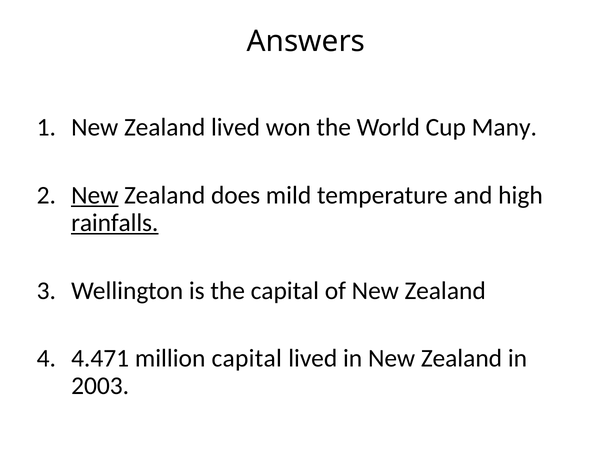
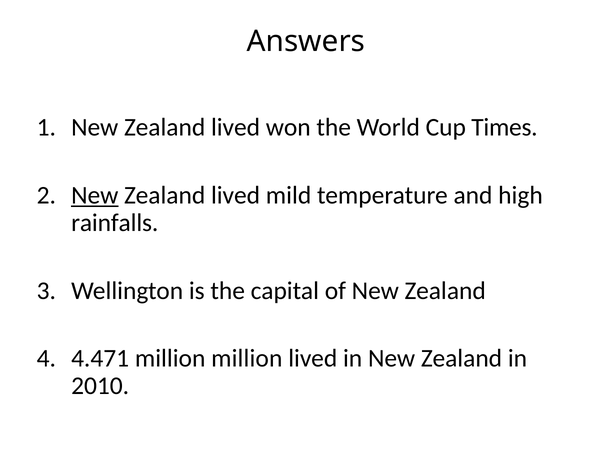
Many: Many -> Times
does at (236, 195): does -> lived
rainfalls underline: present -> none
million capital: capital -> million
2003: 2003 -> 2010
